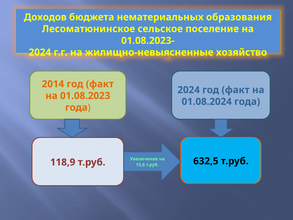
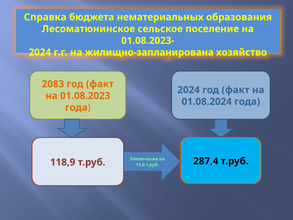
Доходов: Доходов -> Справка
жилищно-невыясненные: жилищно-невыясненные -> жилищно-запланирована
2014: 2014 -> 2083
632,5: 632,5 -> 287,4
